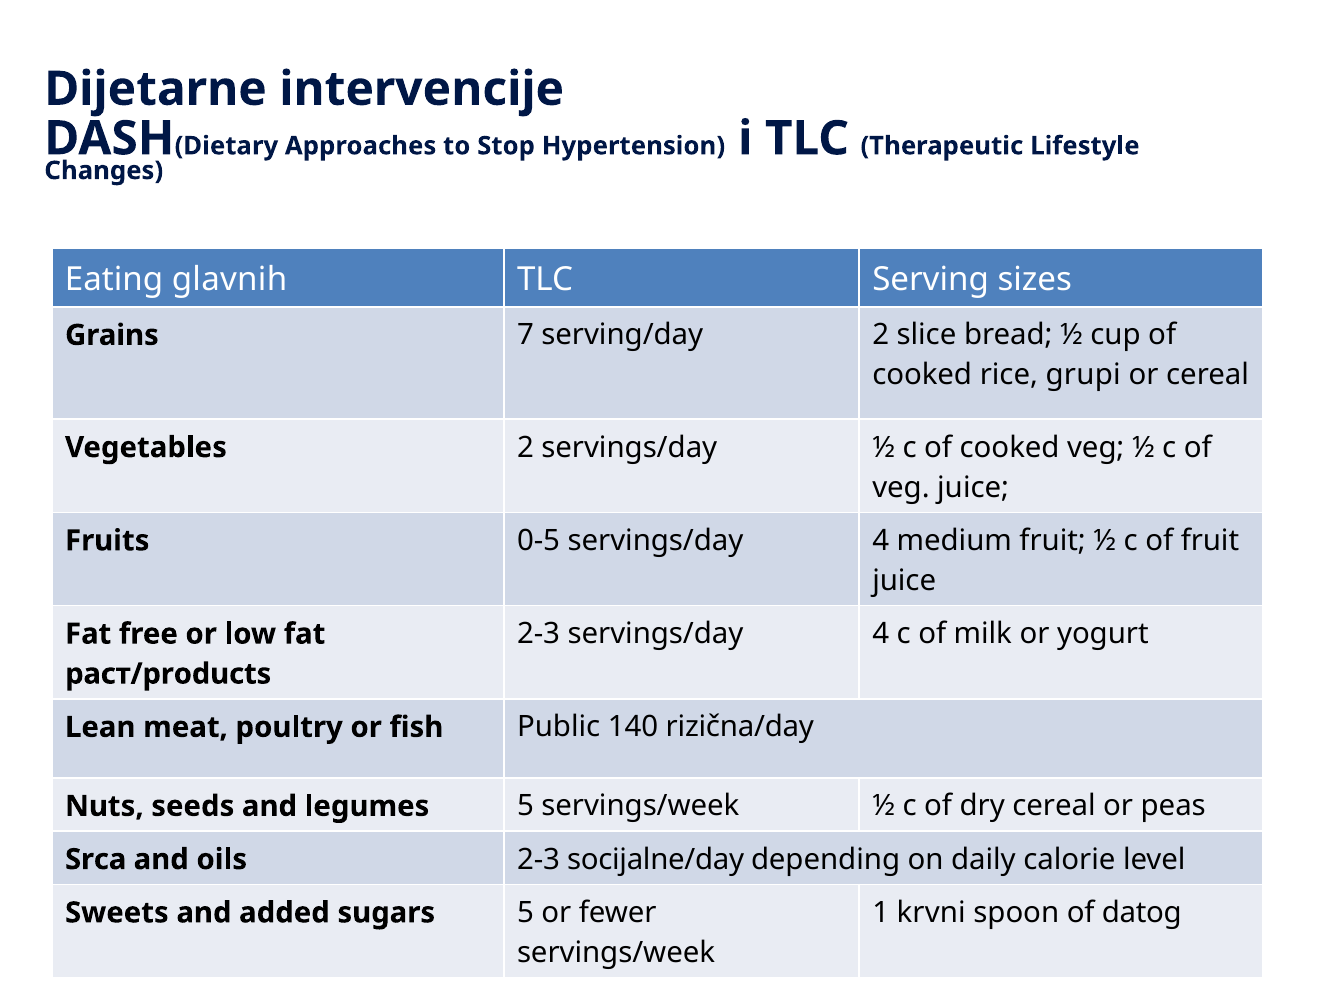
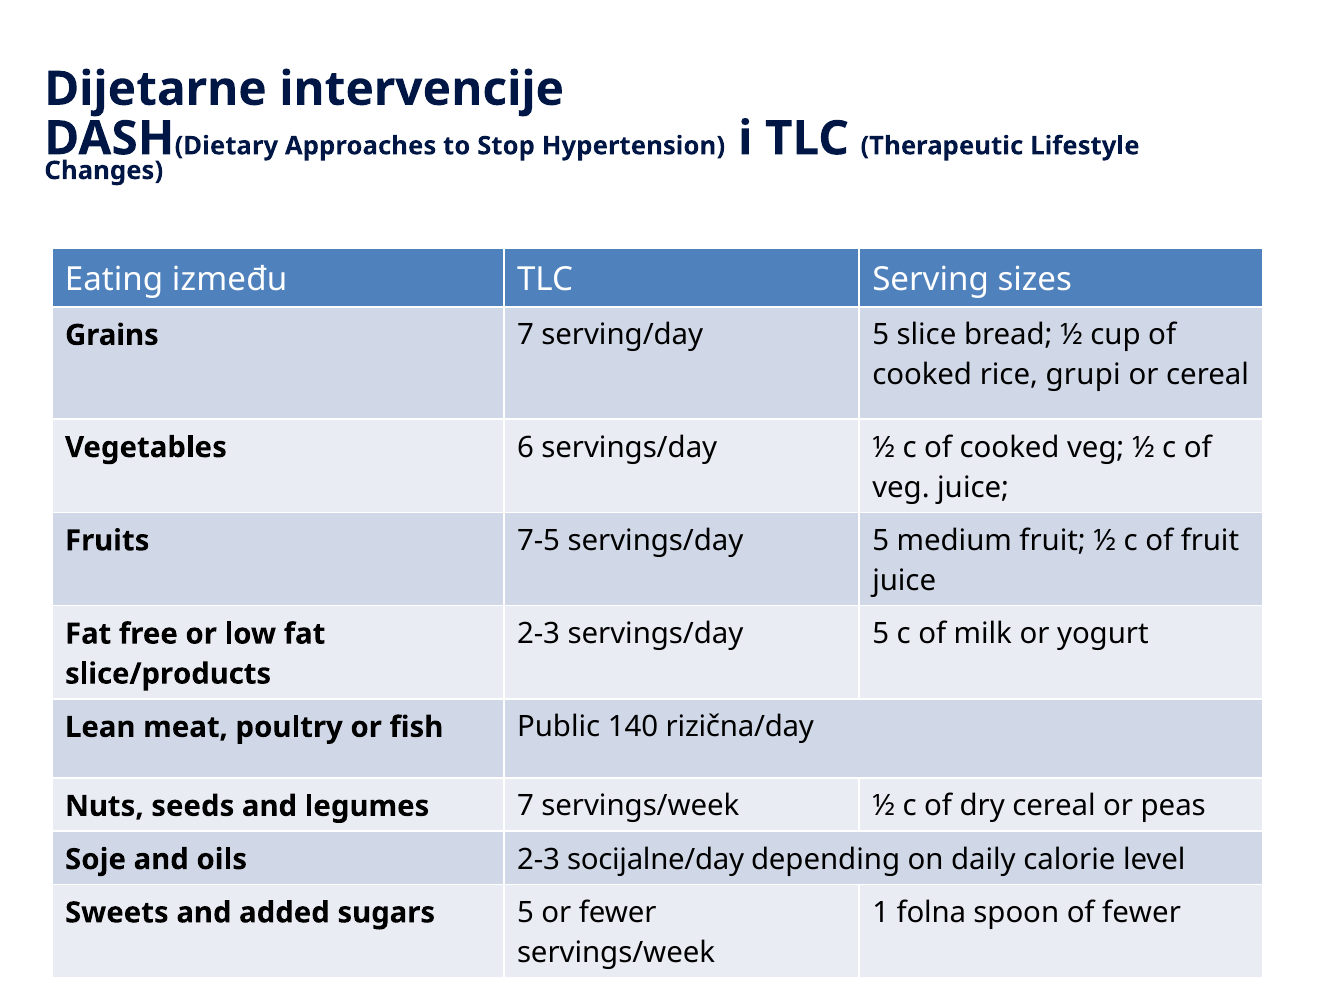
glavnih: glavnih -> između
serving/day 2: 2 -> 5
Vegetables 2: 2 -> 6
0-5: 0-5 -> 7-5
4 at (881, 541): 4 -> 5
2-3 servings/day 4: 4 -> 5
раст/products: раст/products -> slice/products
legumes 5: 5 -> 7
Srca: Srca -> Soje
krvni: krvni -> folna
of datog: datog -> fewer
